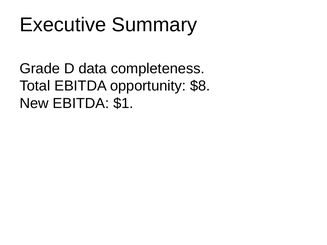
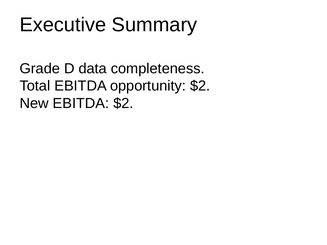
opportunity $8: $8 -> $2
EBITDA $1: $1 -> $2
